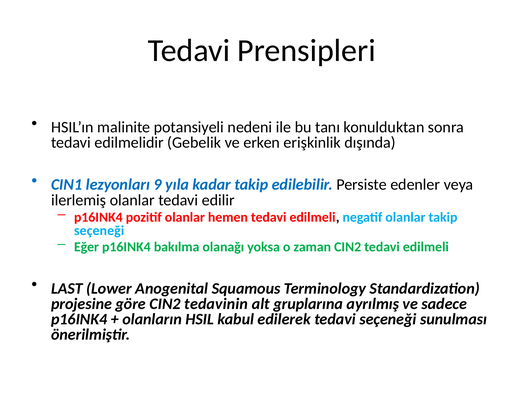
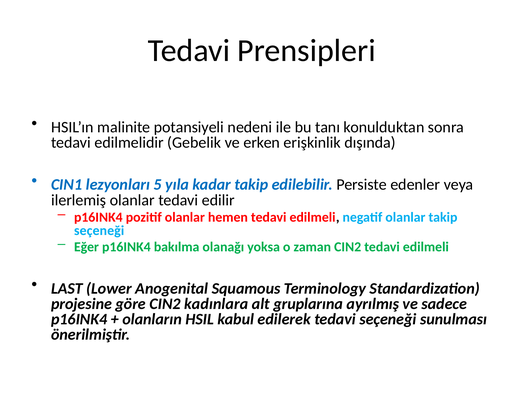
9: 9 -> 5
tedavinin: tedavinin -> kadınlara
